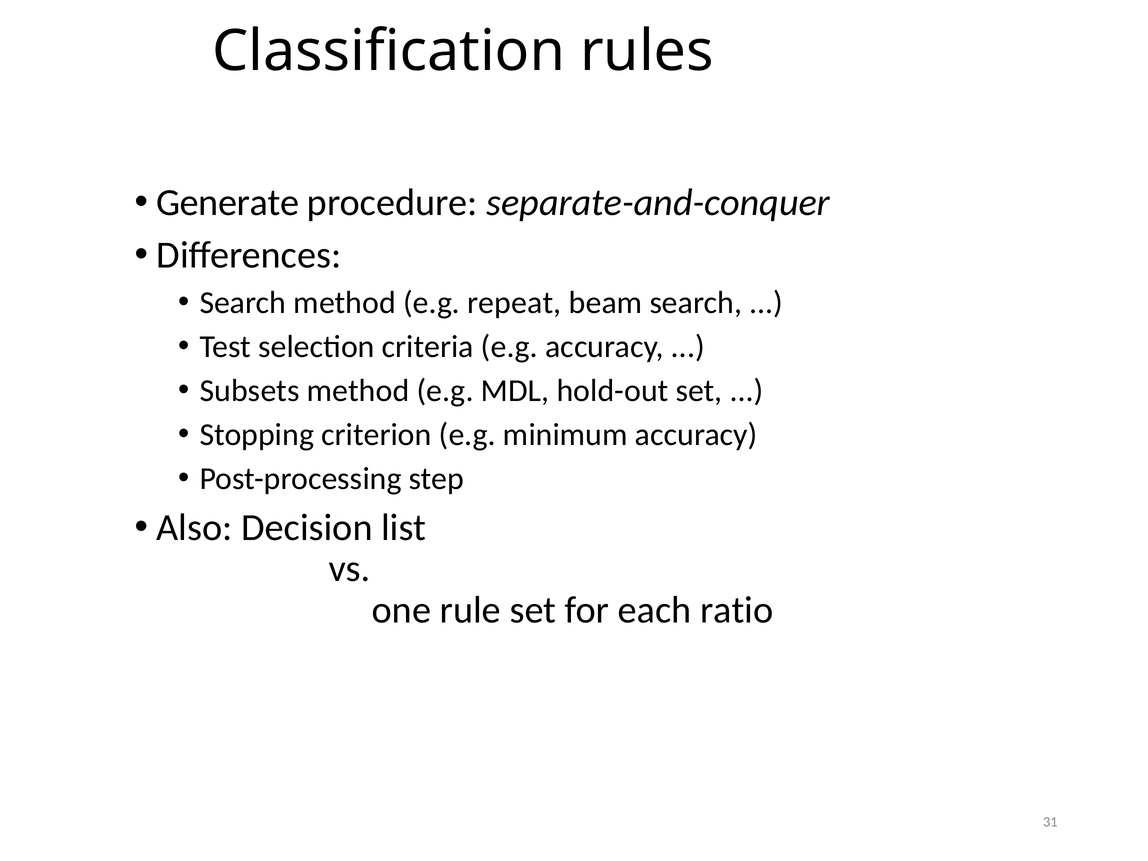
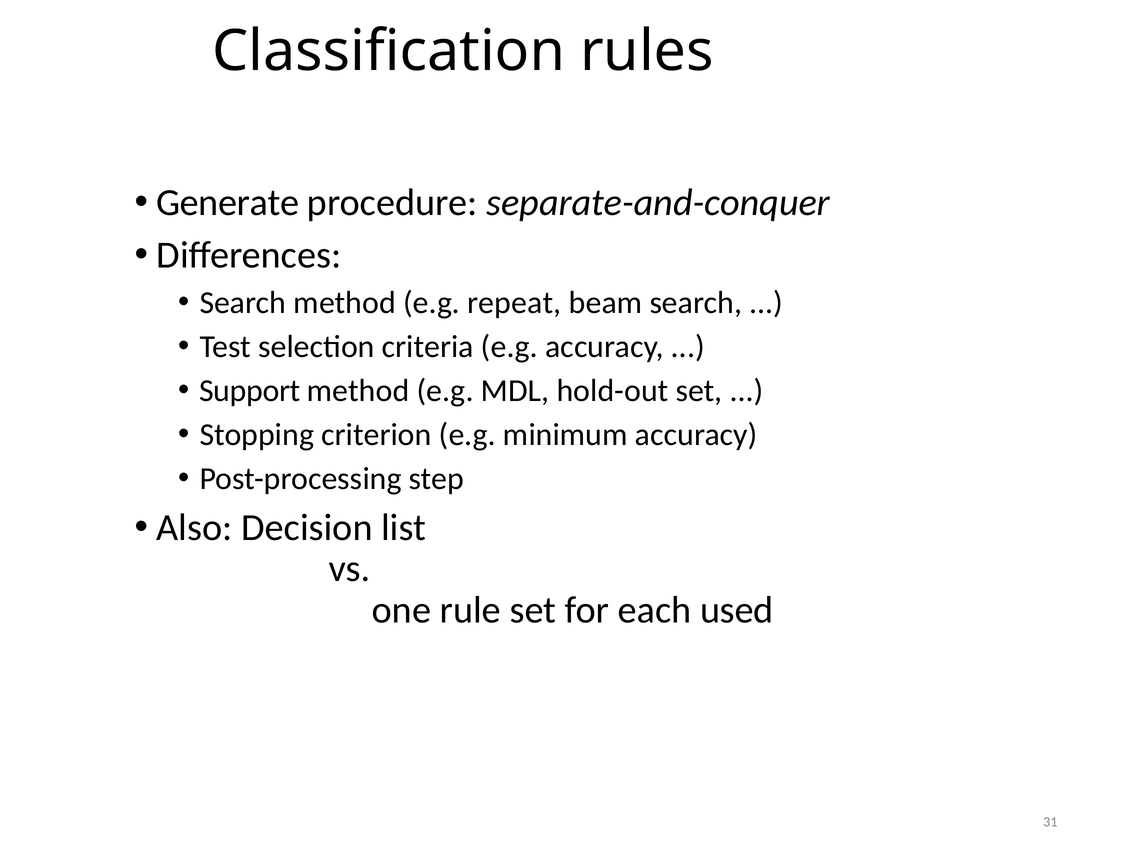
Subsets: Subsets -> Support
ratio: ratio -> used
